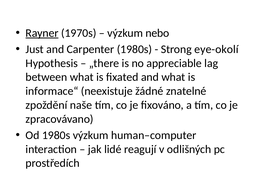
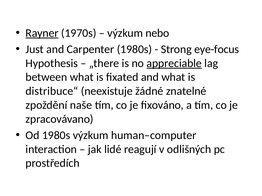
eye-okolí: eye-okolí -> eye-focus
appreciable underline: none -> present
informace“: informace“ -> distribuce“
